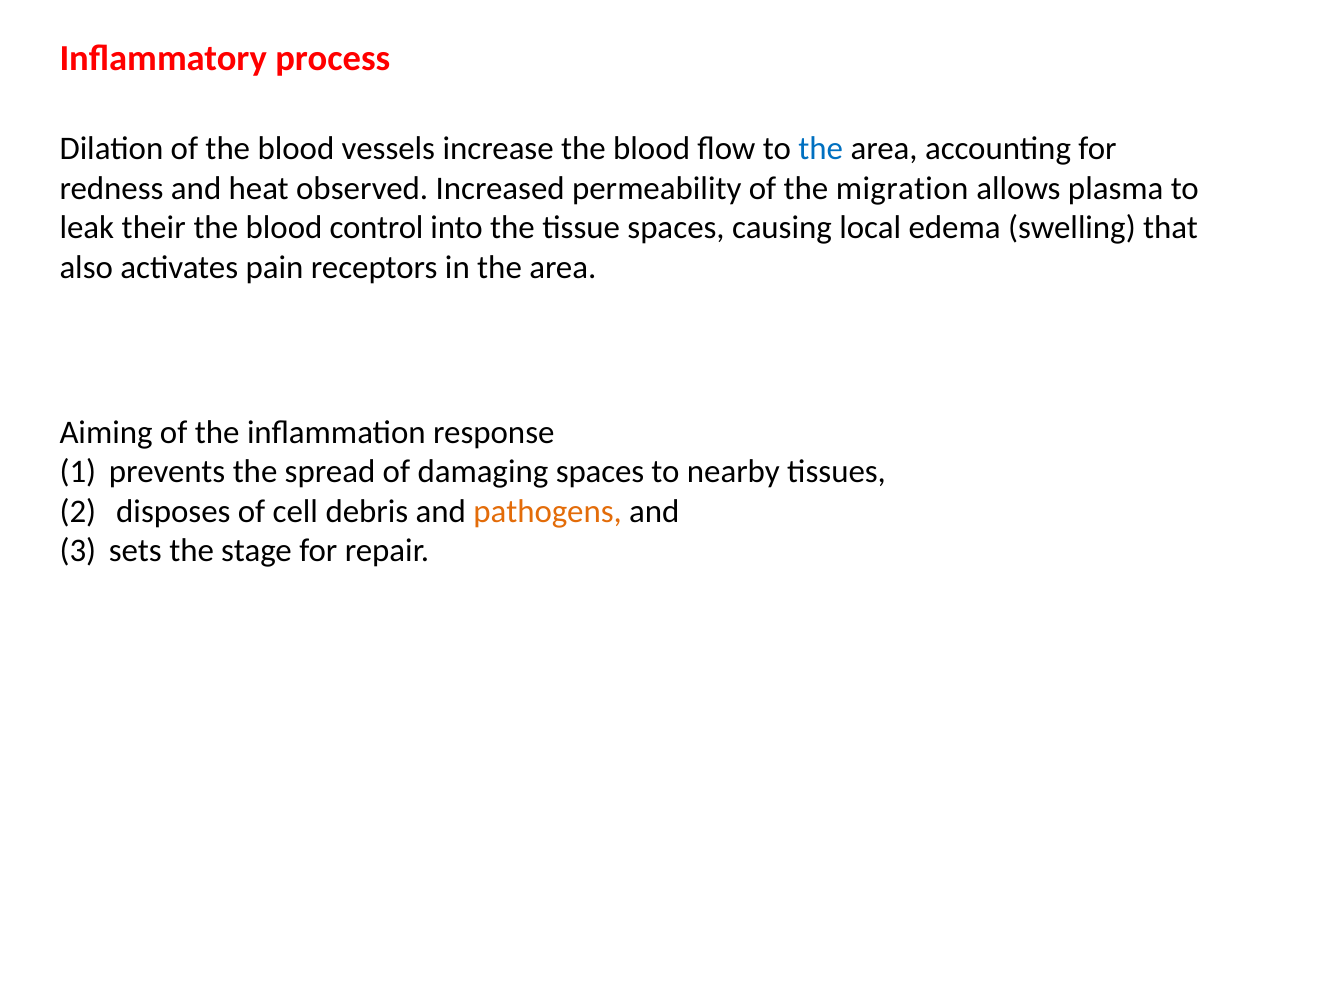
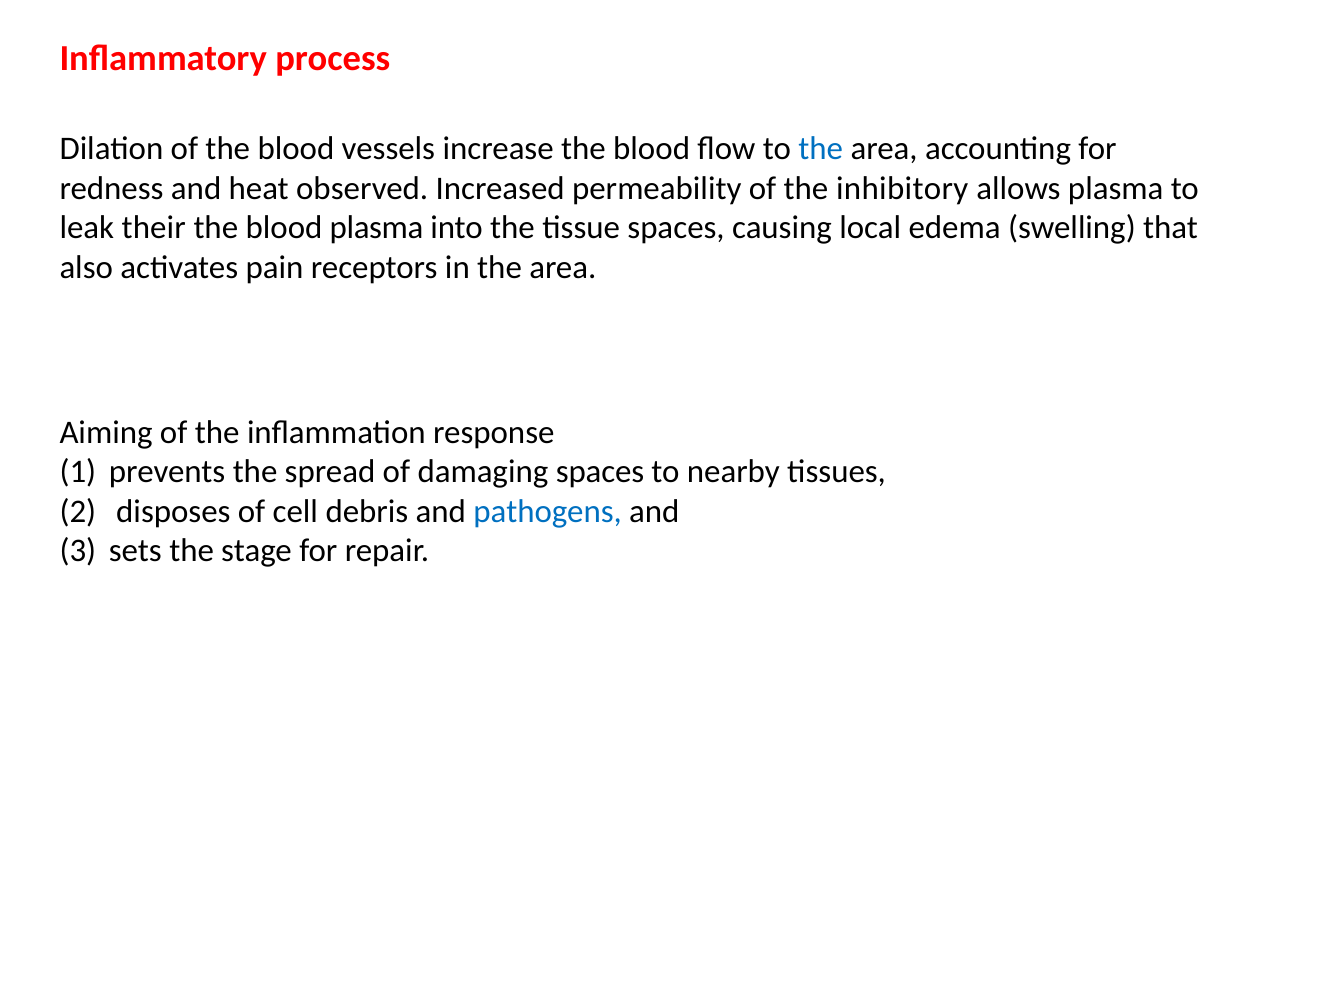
migration: migration -> inhibitory
blood control: control -> plasma
pathogens colour: orange -> blue
